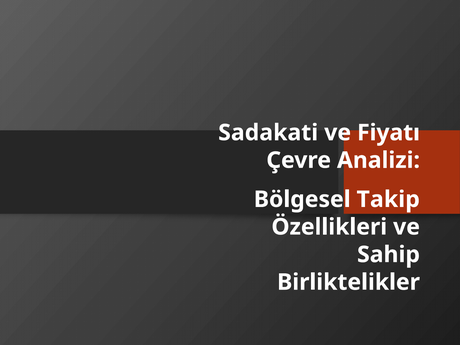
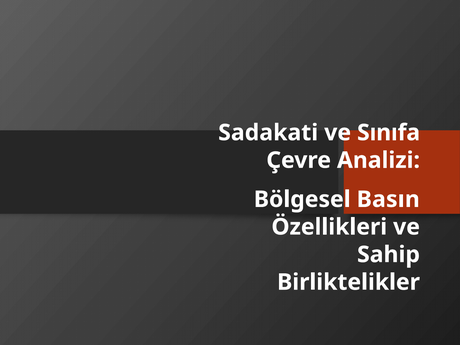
Fiyatı: Fiyatı -> Sınıfa
Takip: Takip -> Basın
